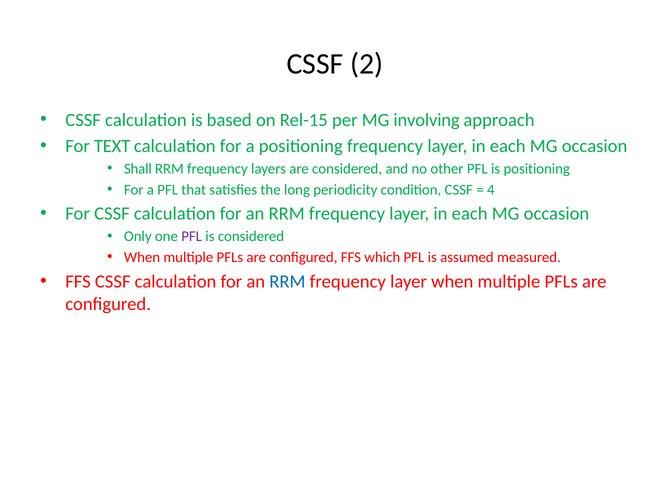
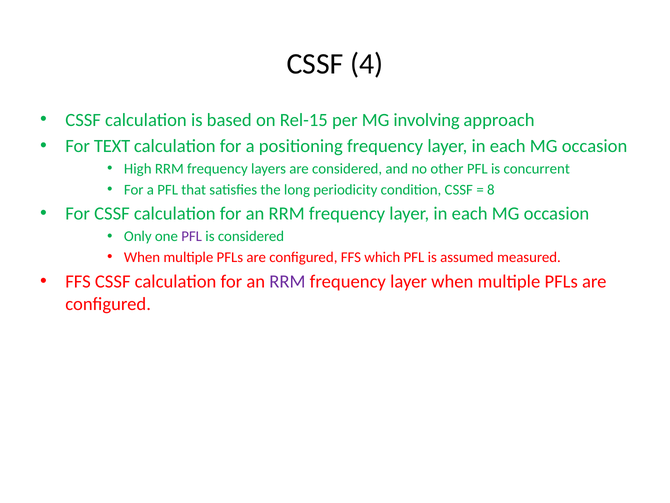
2: 2 -> 4
Shall: Shall -> High
is positioning: positioning -> concurrent
4: 4 -> 8
RRM at (287, 281) colour: blue -> purple
